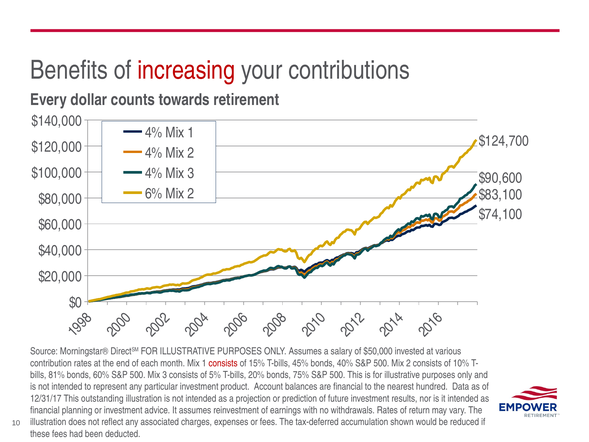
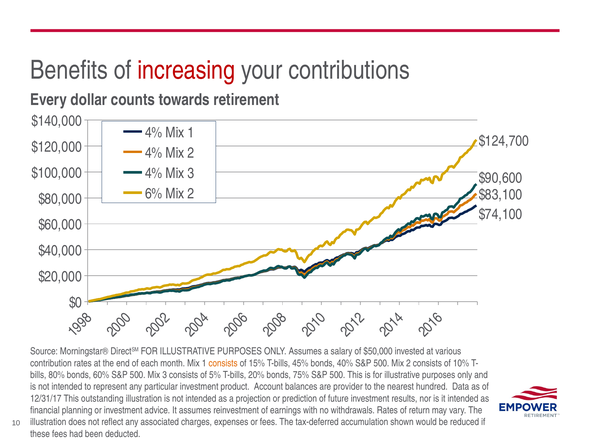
consists at (223, 363) colour: red -> orange
81%: 81% -> 80%
are financial: financial -> provider
